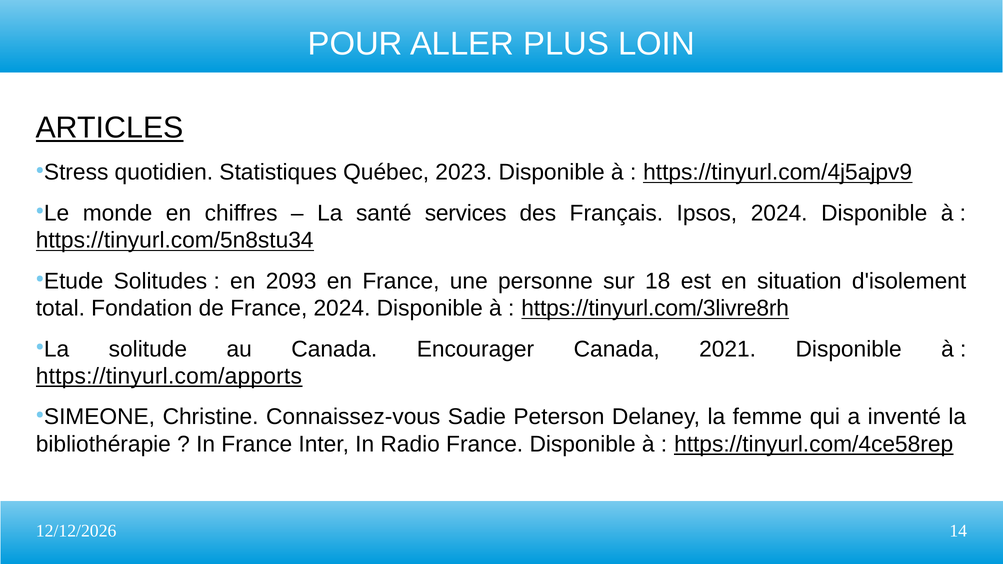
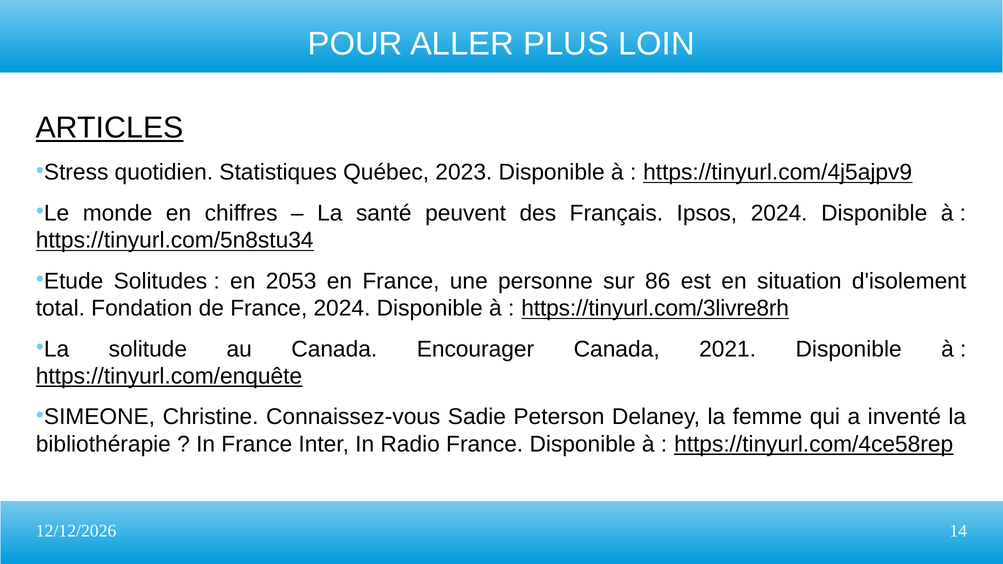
services: services -> peuvent
2093: 2093 -> 2053
18: 18 -> 86
https://tinyurl.com/apports: https://tinyurl.com/apports -> https://tinyurl.com/enquête
